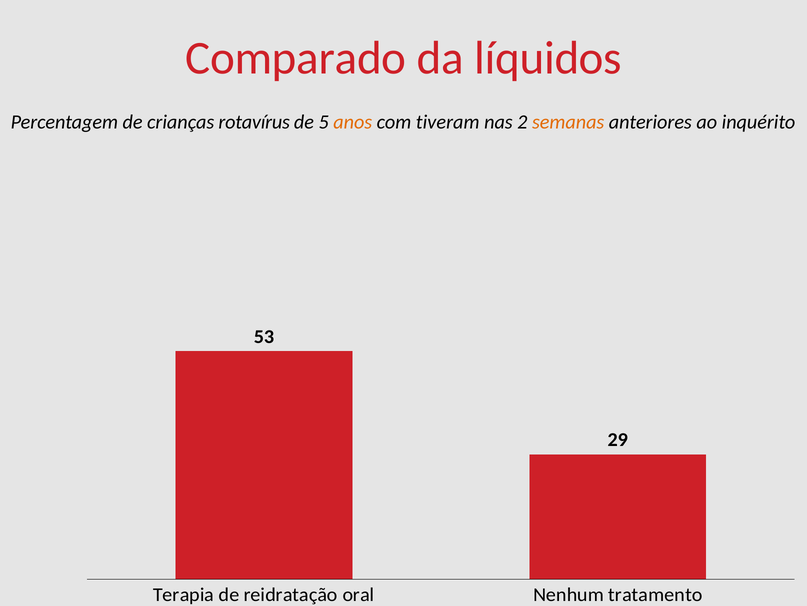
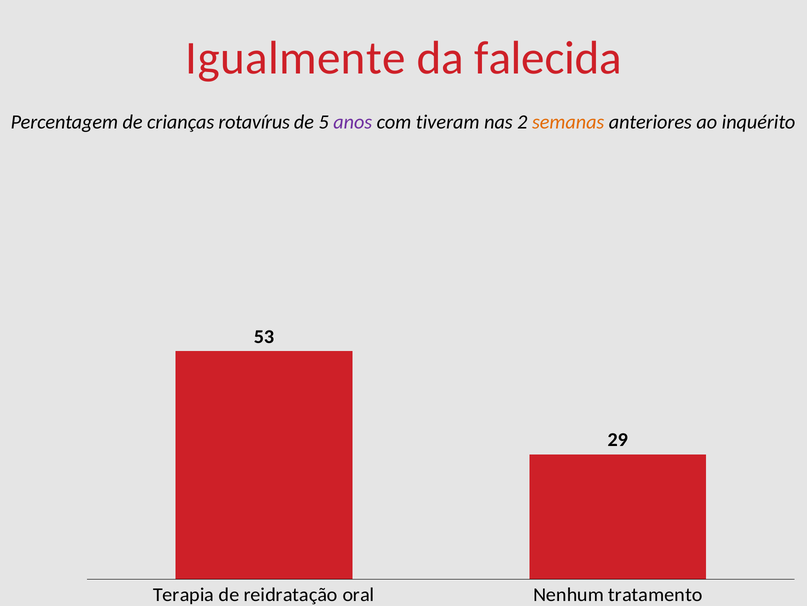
Comparado: Comparado -> Igualmente
líquidos: líquidos -> falecida
anos colour: orange -> purple
